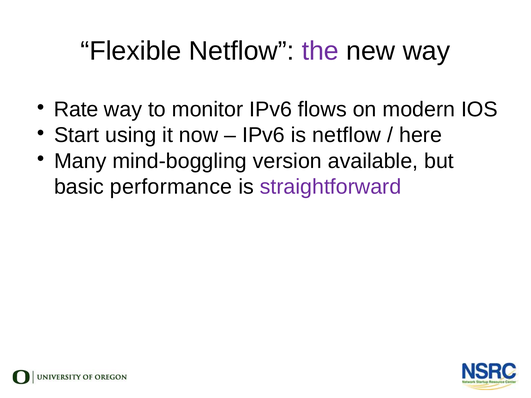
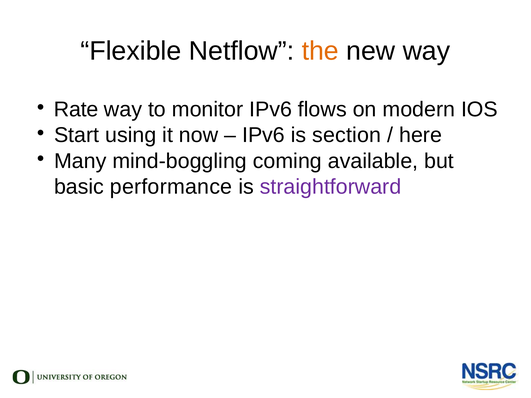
the colour: purple -> orange
is netflow: netflow -> section
version: version -> coming
